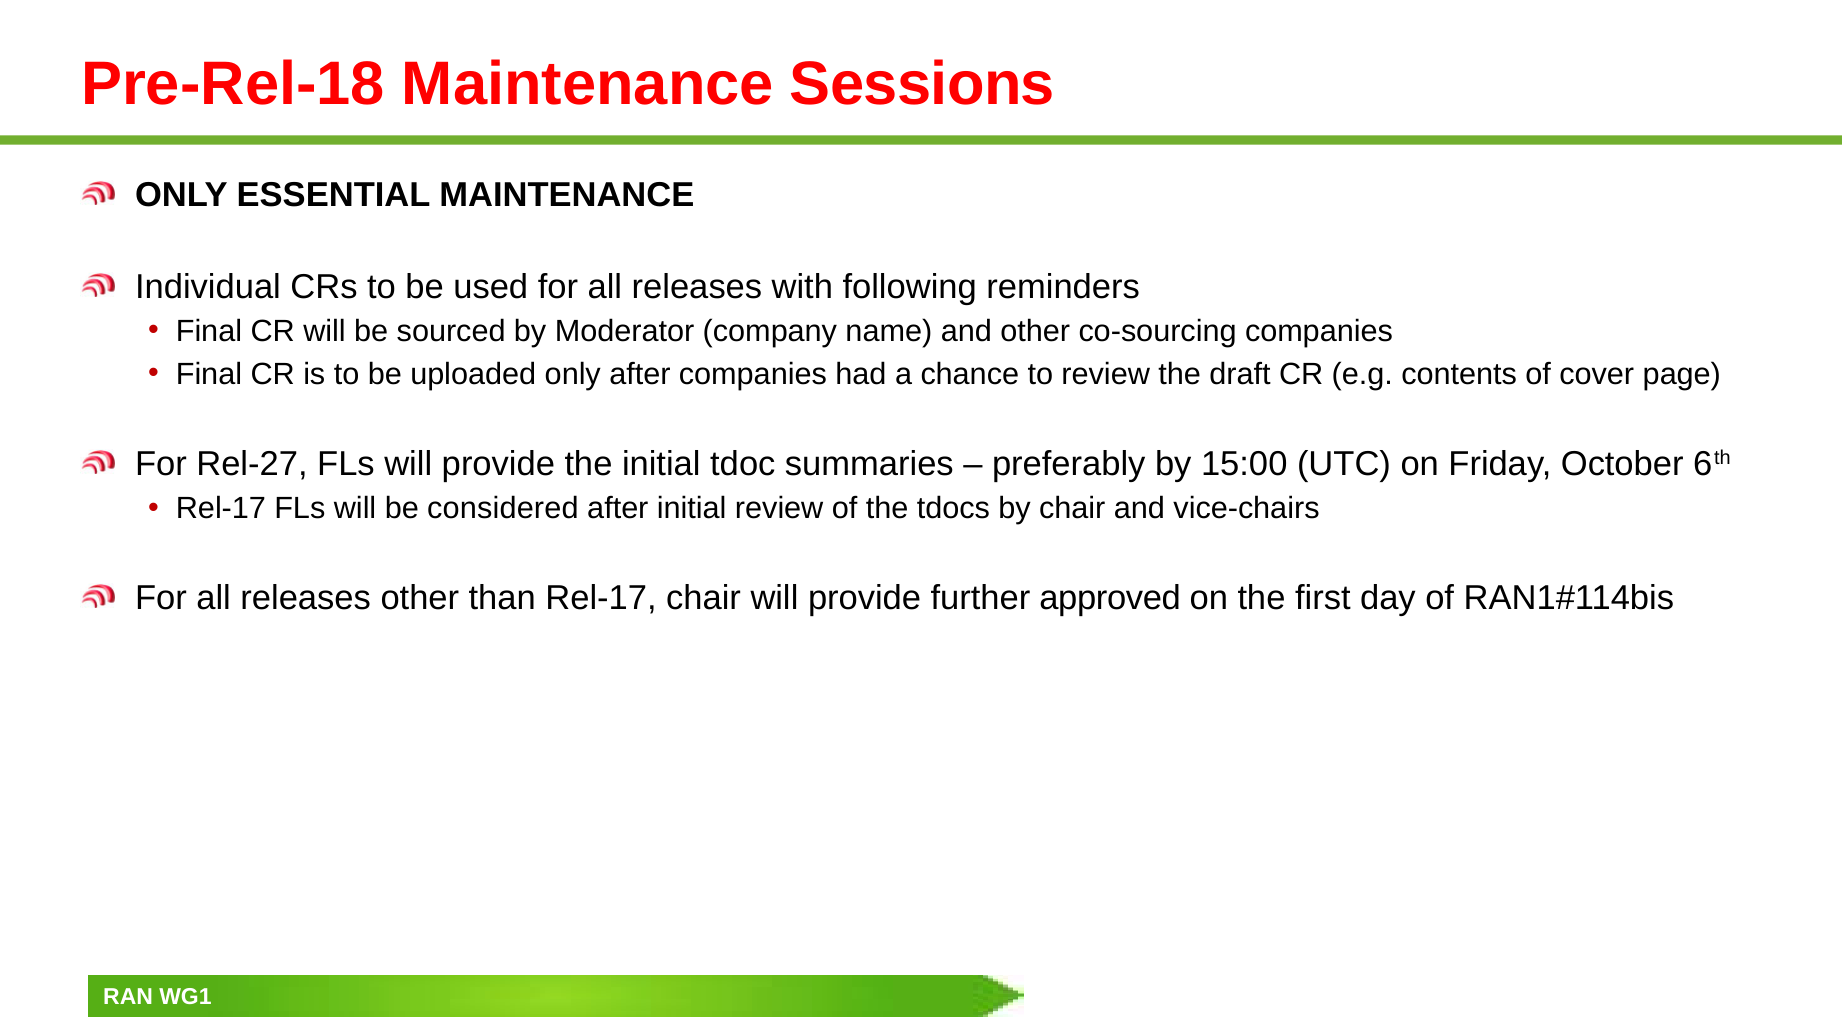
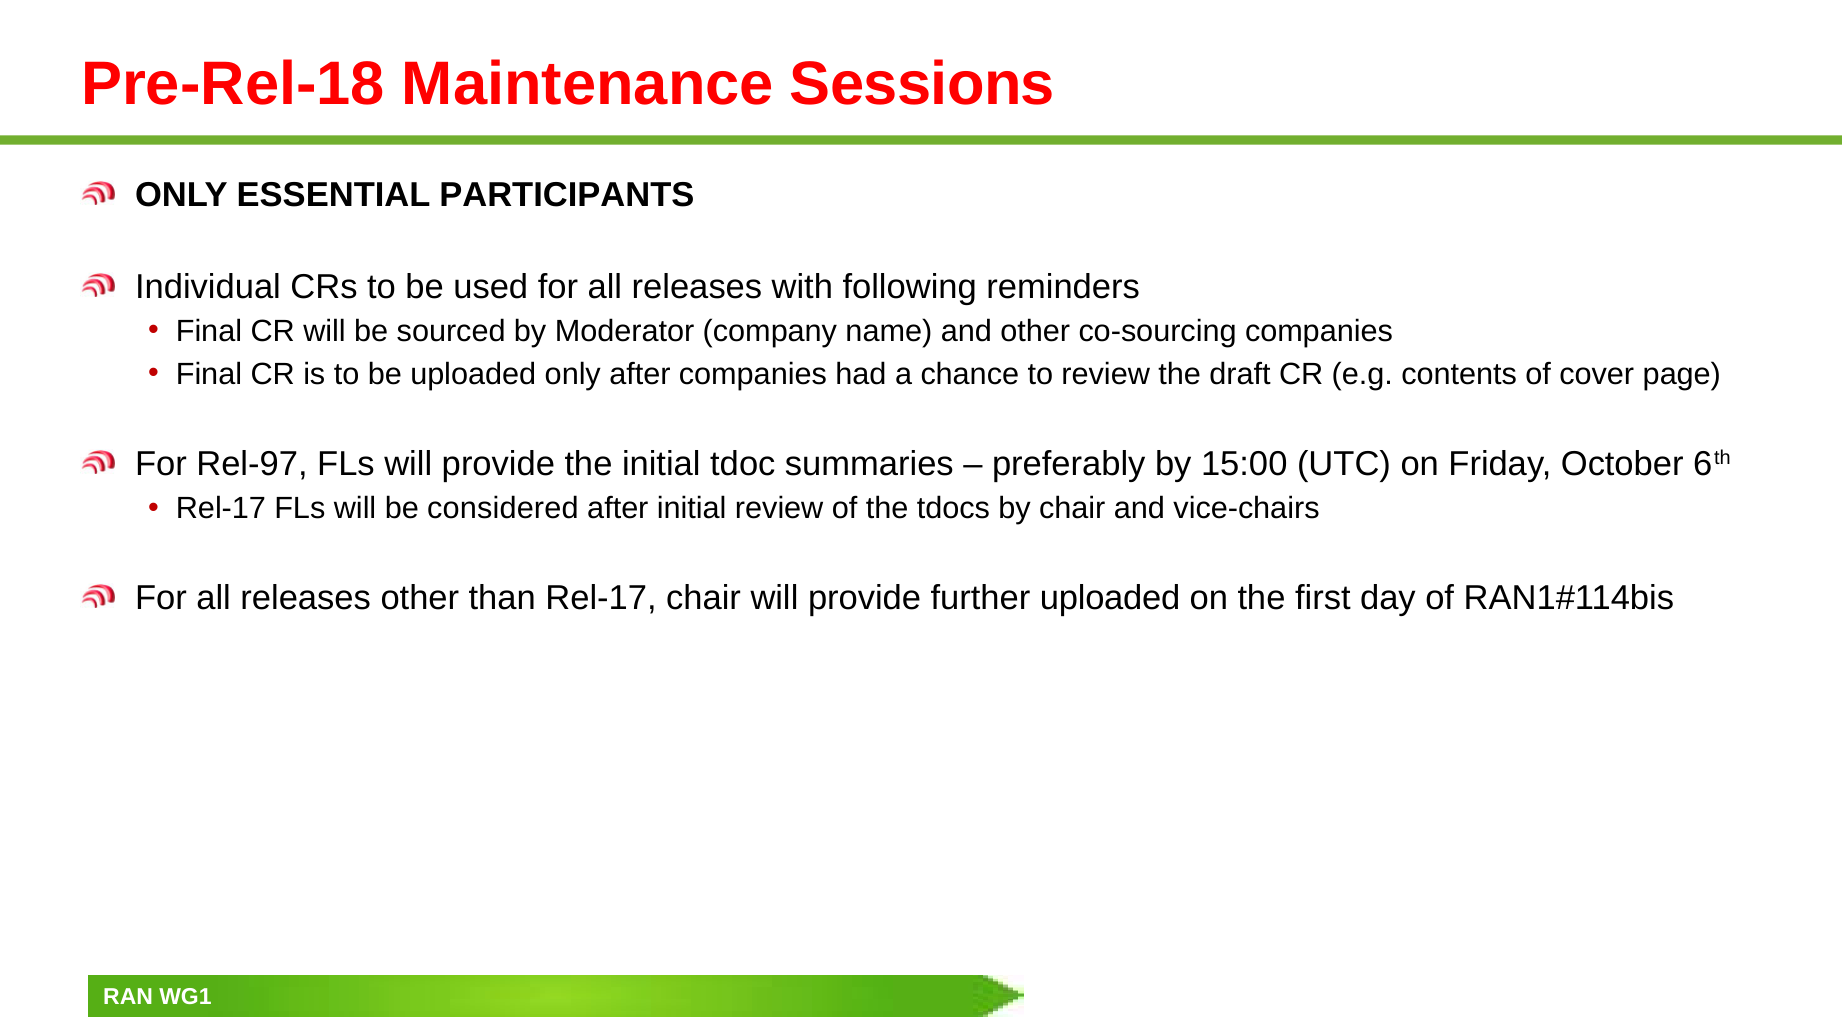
ESSENTIAL MAINTENANCE: MAINTENANCE -> PARTICIPANTS
Rel-27: Rel-27 -> Rel-97
further approved: approved -> uploaded
